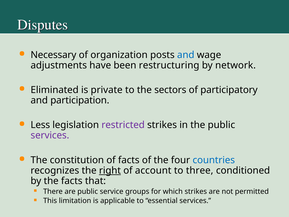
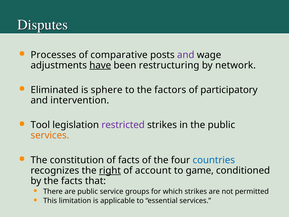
Necessary: Necessary -> Processes
organization: organization -> comparative
and at (186, 55) colour: blue -> purple
have underline: none -> present
private: private -> sphere
sectors: sectors -> factors
participation: participation -> intervention
Less: Less -> Tool
services at (50, 135) colour: purple -> orange
three: three -> game
